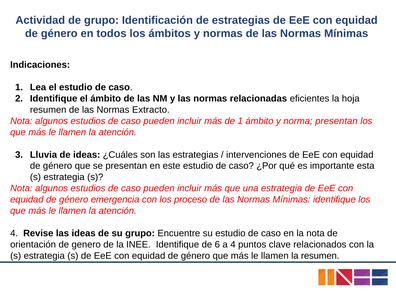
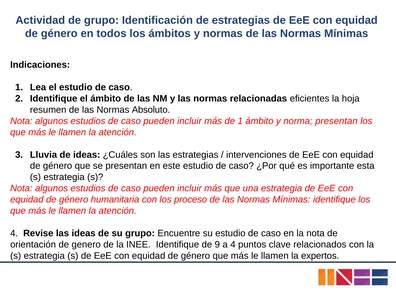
Extracto: Extracto -> Absoluto
emergencia: emergencia -> humanitaria
6: 6 -> 9
la resumen: resumen -> expertos
